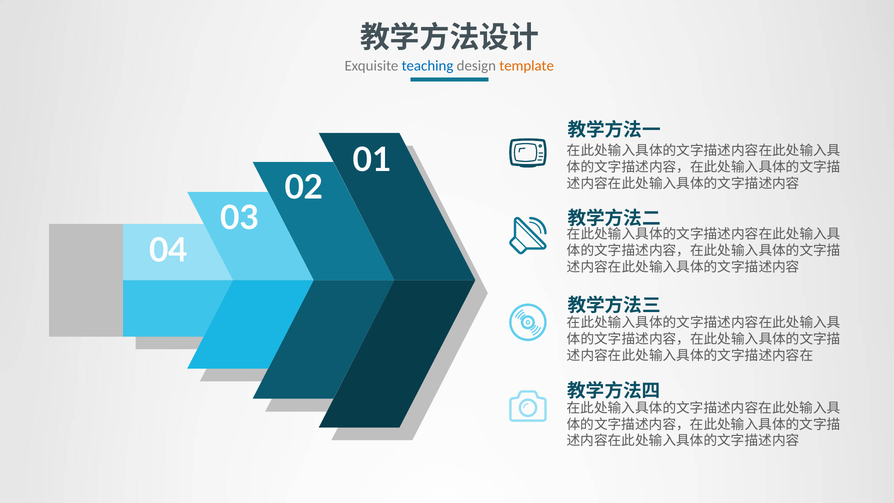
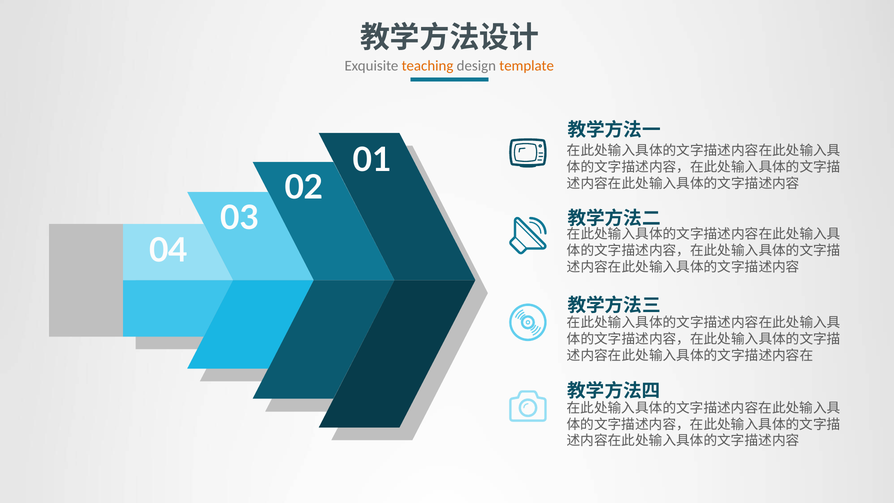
teaching colour: blue -> orange
